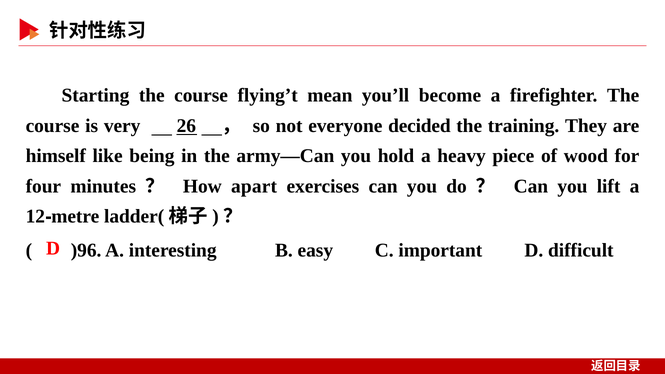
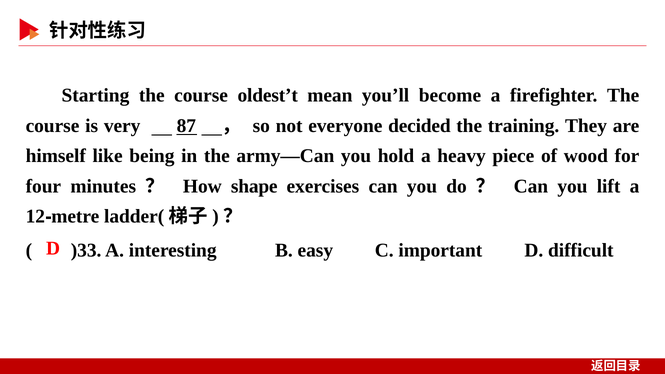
flying’t: flying’t -> oldest’t
26: 26 -> 87
apart: apart -> shape
)96: )96 -> )33
